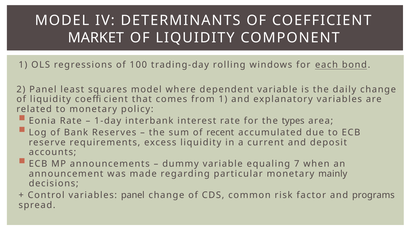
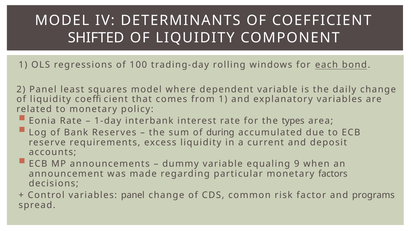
MARKET: MARKET -> SHIFTED
recent: recent -> during
7: 7 -> 9
mainly: mainly -> factors
